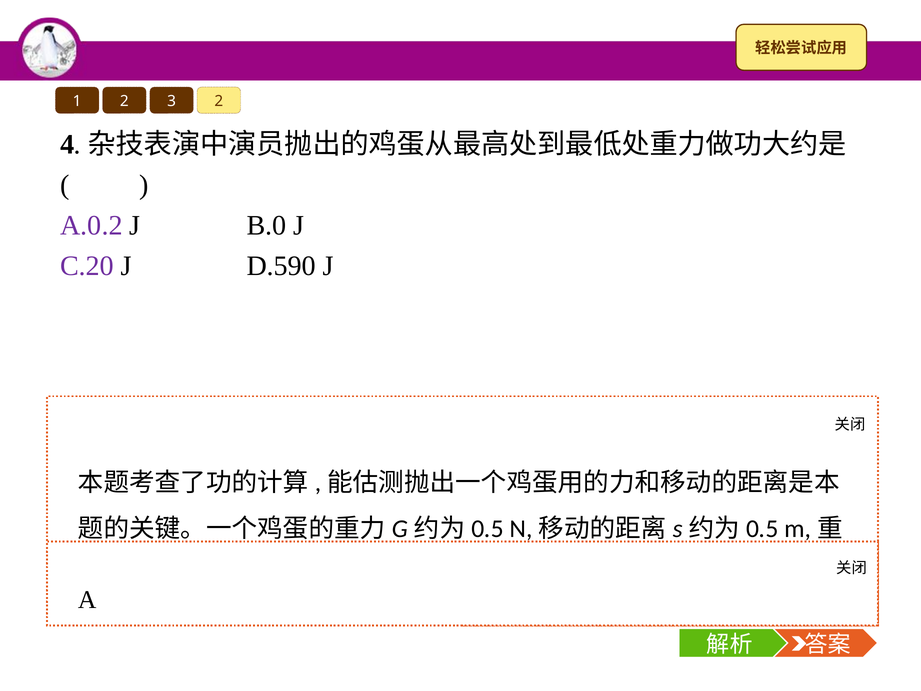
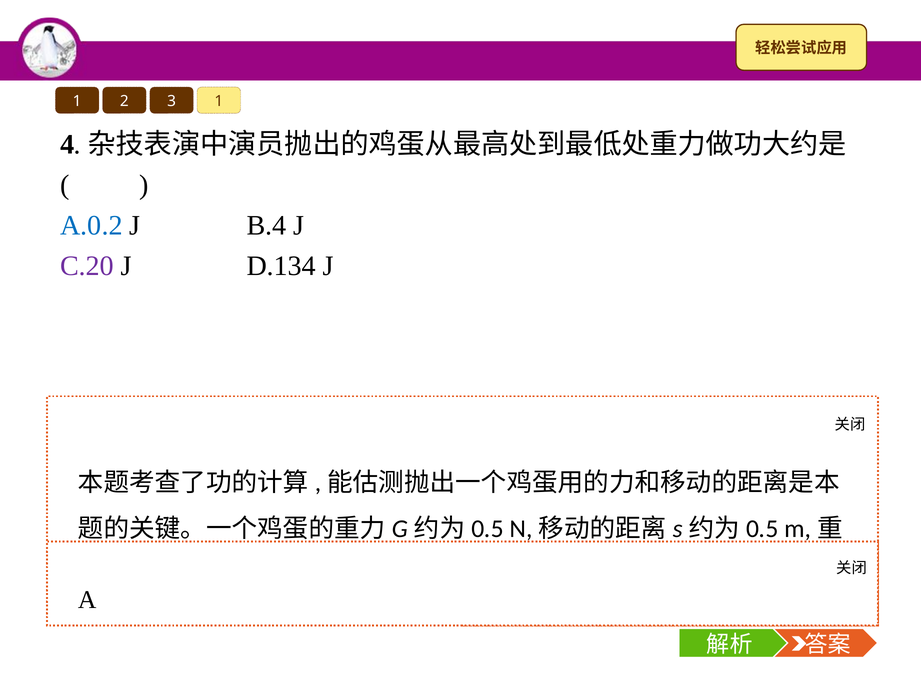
3 2: 2 -> 1
A.0.2 colour: purple -> blue
B.0: B.0 -> B.4
D.590: D.590 -> D.134
